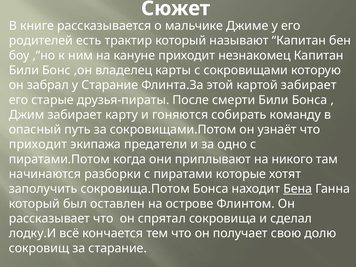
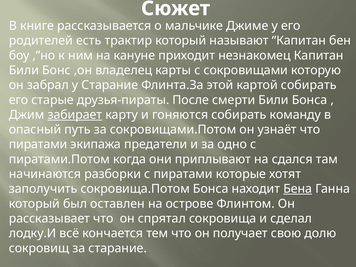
картой забирает: забирает -> собирать
забирает at (75, 115) underline: none -> present
приходит at (38, 144): приходит -> пиратами
никого: никого -> сдался
